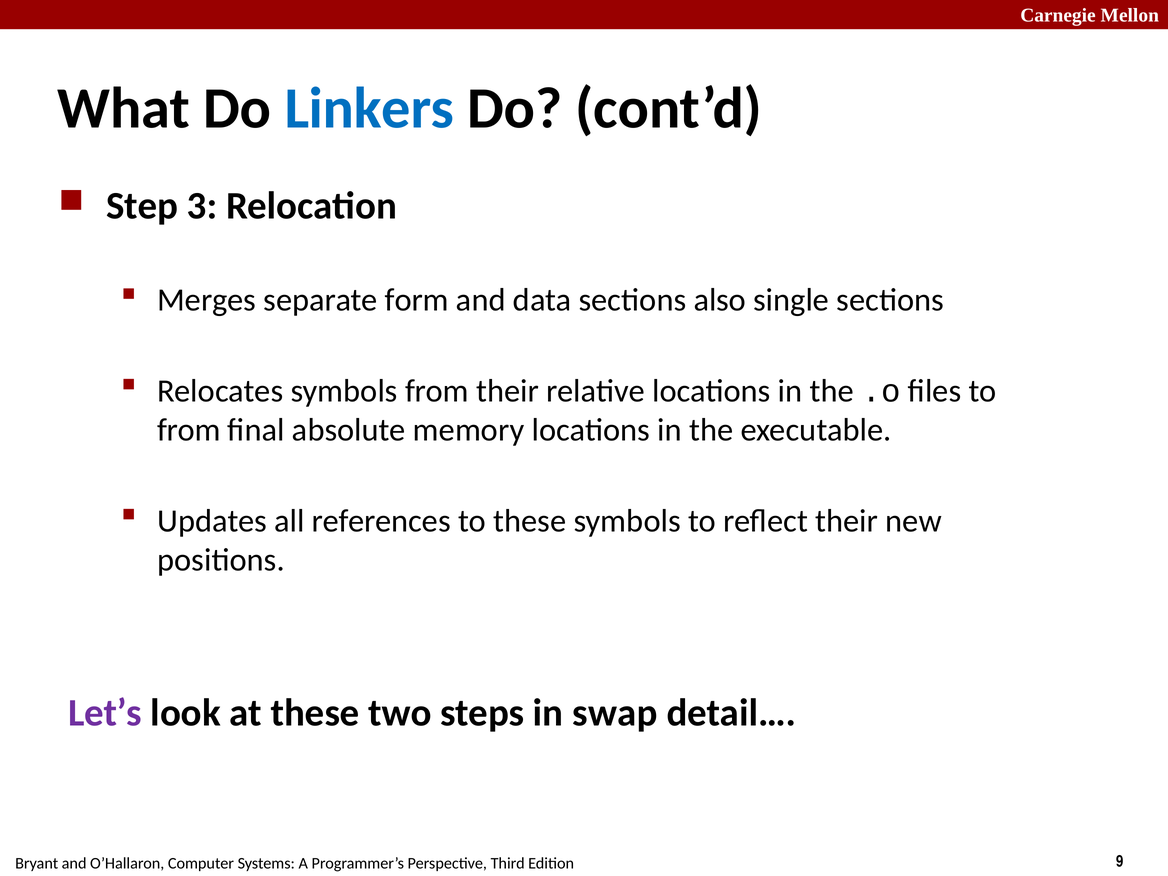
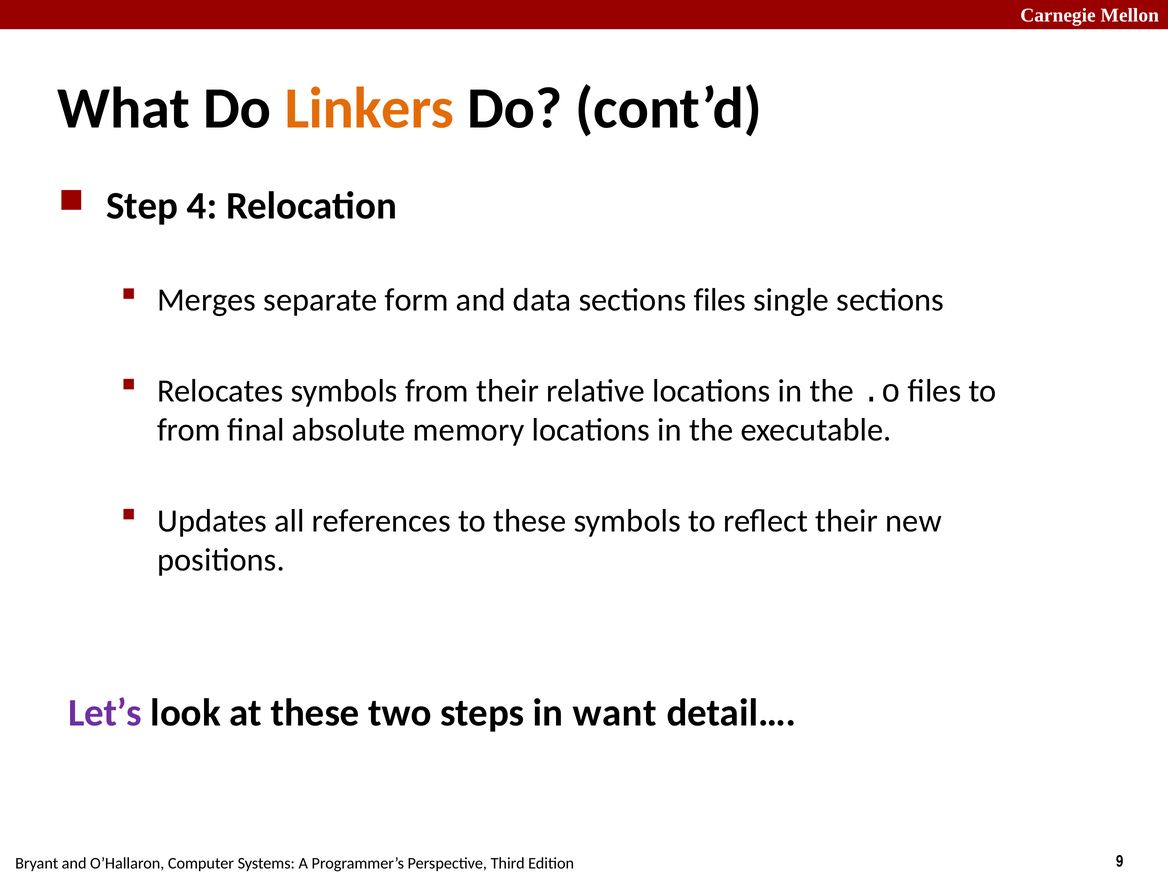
Linkers colour: blue -> orange
3: 3 -> 4
sections also: also -> files
swap: swap -> want
